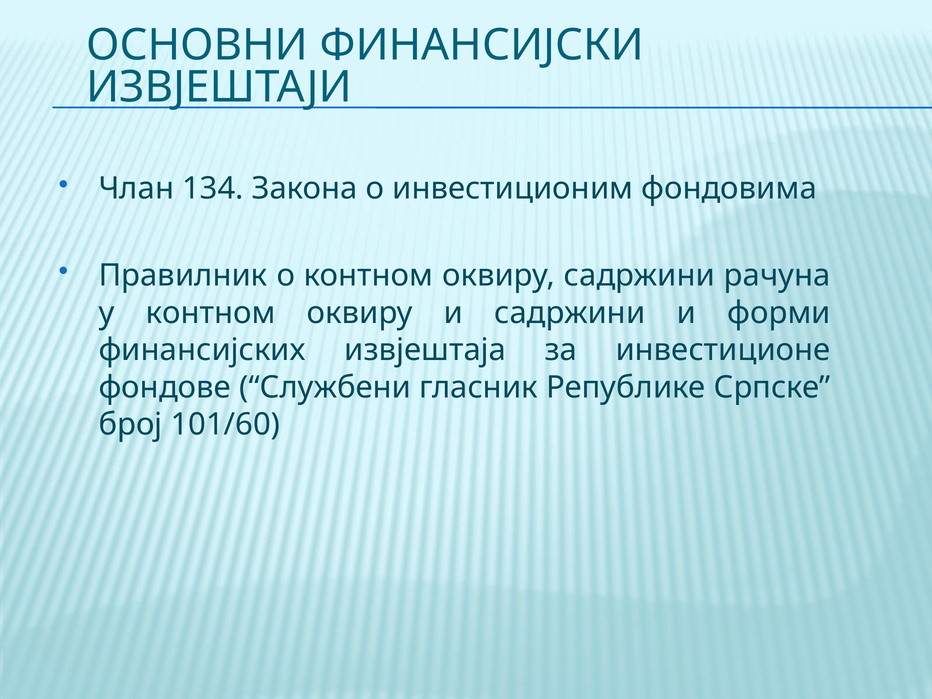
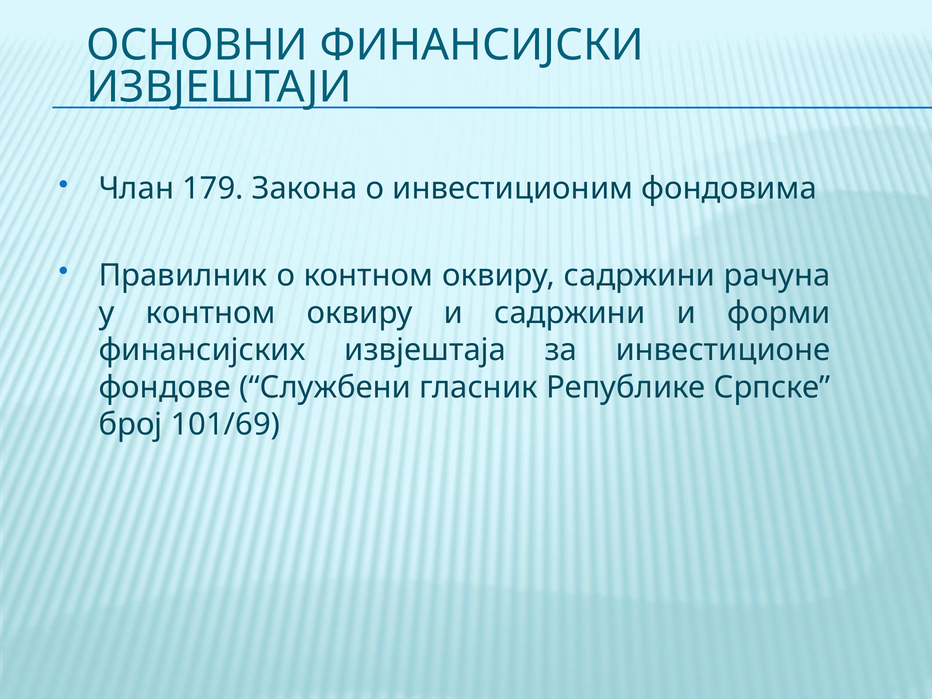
134: 134 -> 179
101/60: 101/60 -> 101/69
